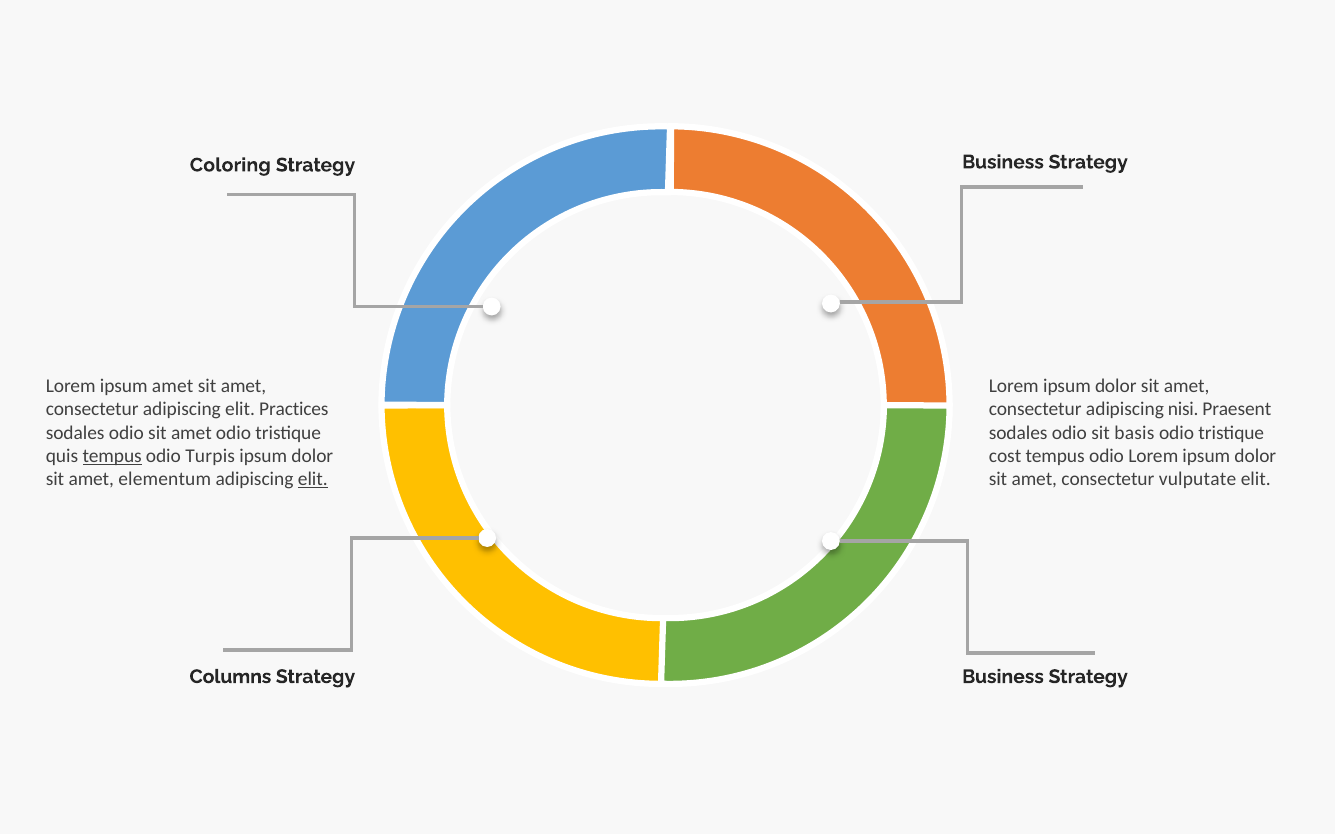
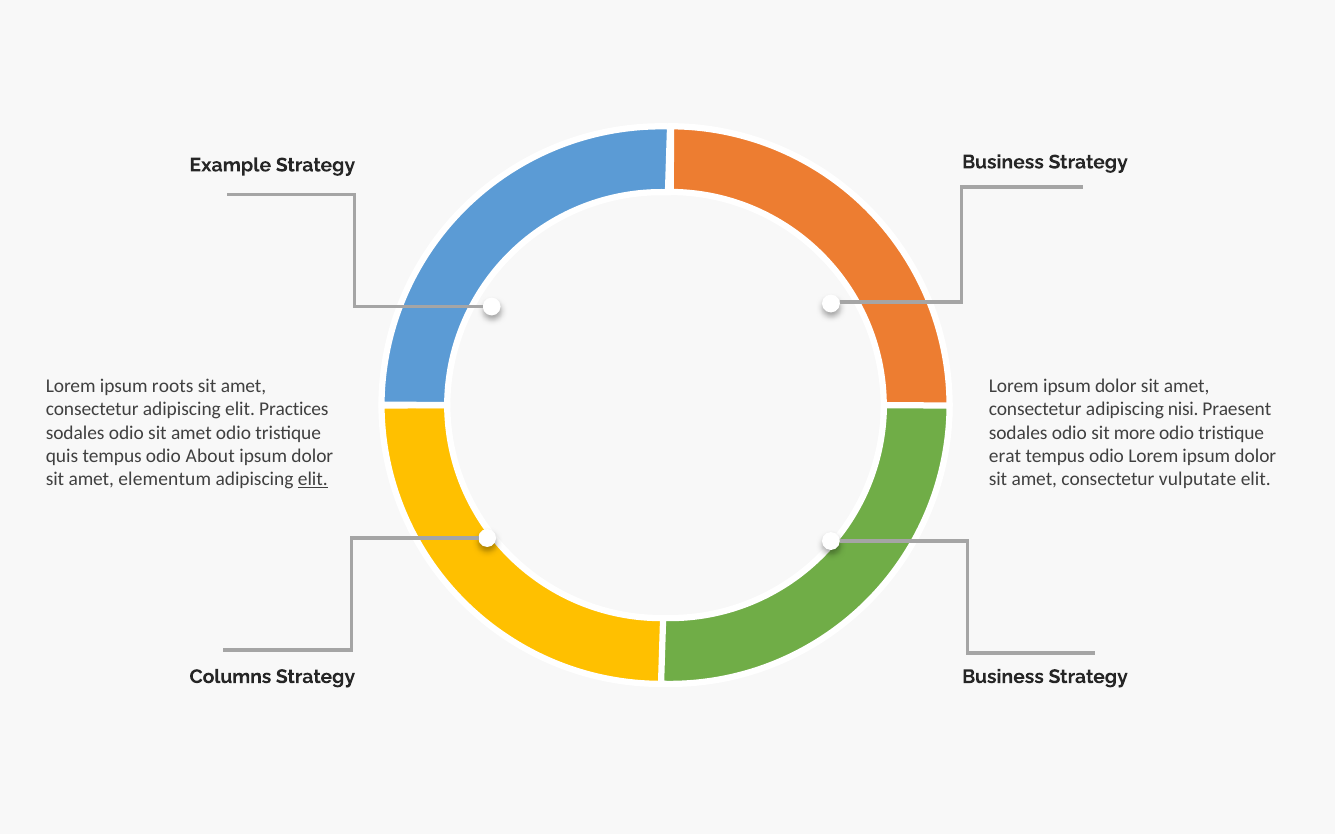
Coloring: Coloring -> Example
ipsum amet: amet -> roots
basis: basis -> more
tempus at (112, 456) underline: present -> none
Turpis: Turpis -> About
cost: cost -> erat
